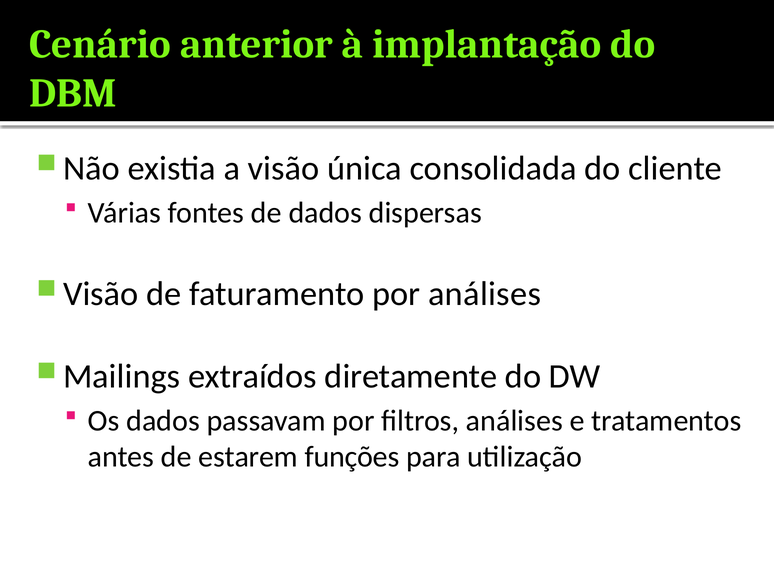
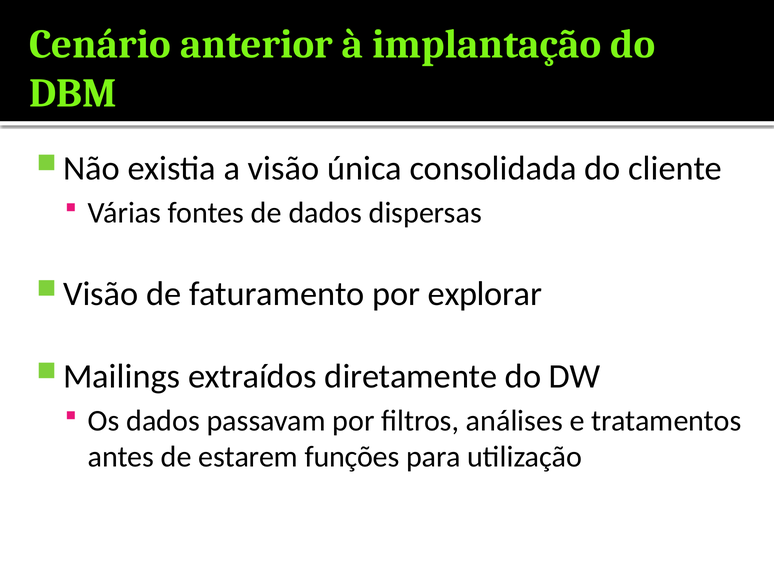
por análises: análises -> explorar
